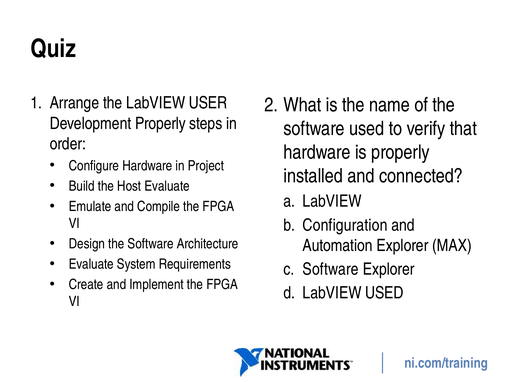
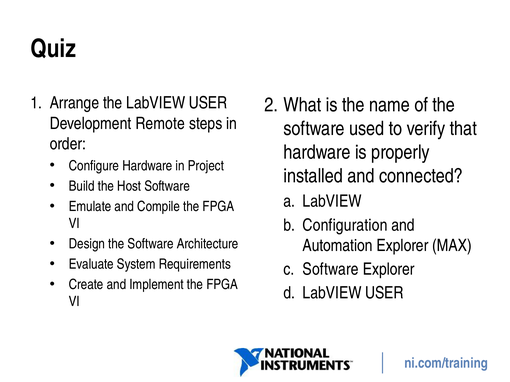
Development Properly: Properly -> Remote
Host Evaluate: Evaluate -> Software
USED at (384, 293): USED -> USER
